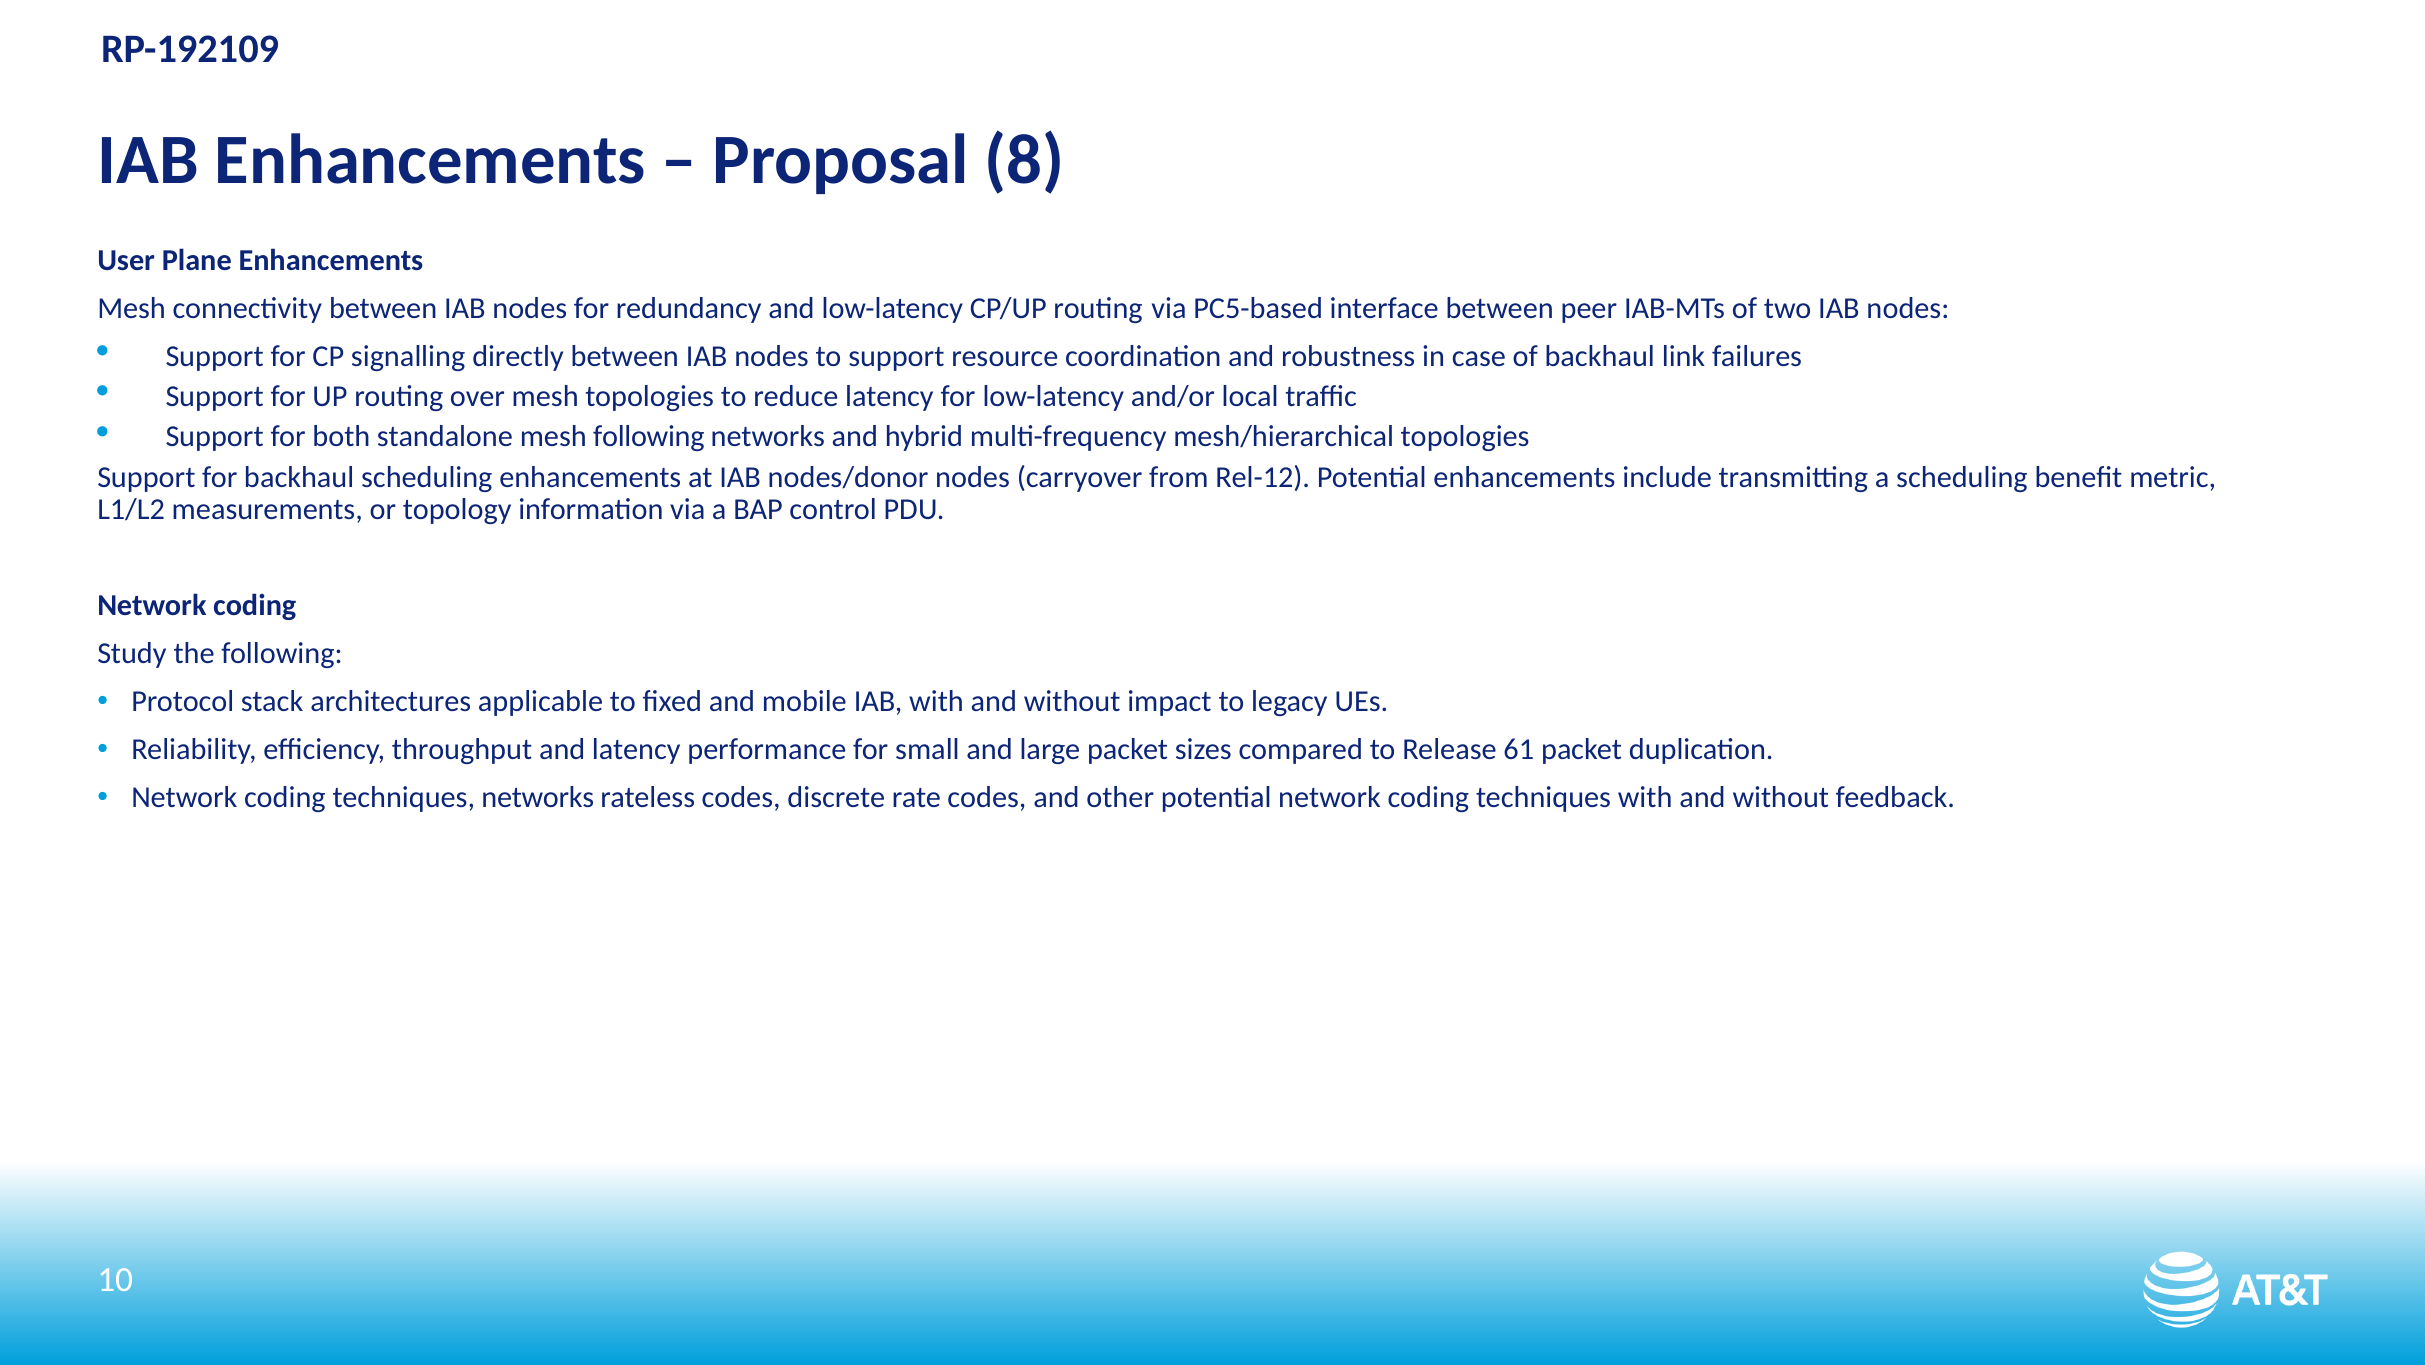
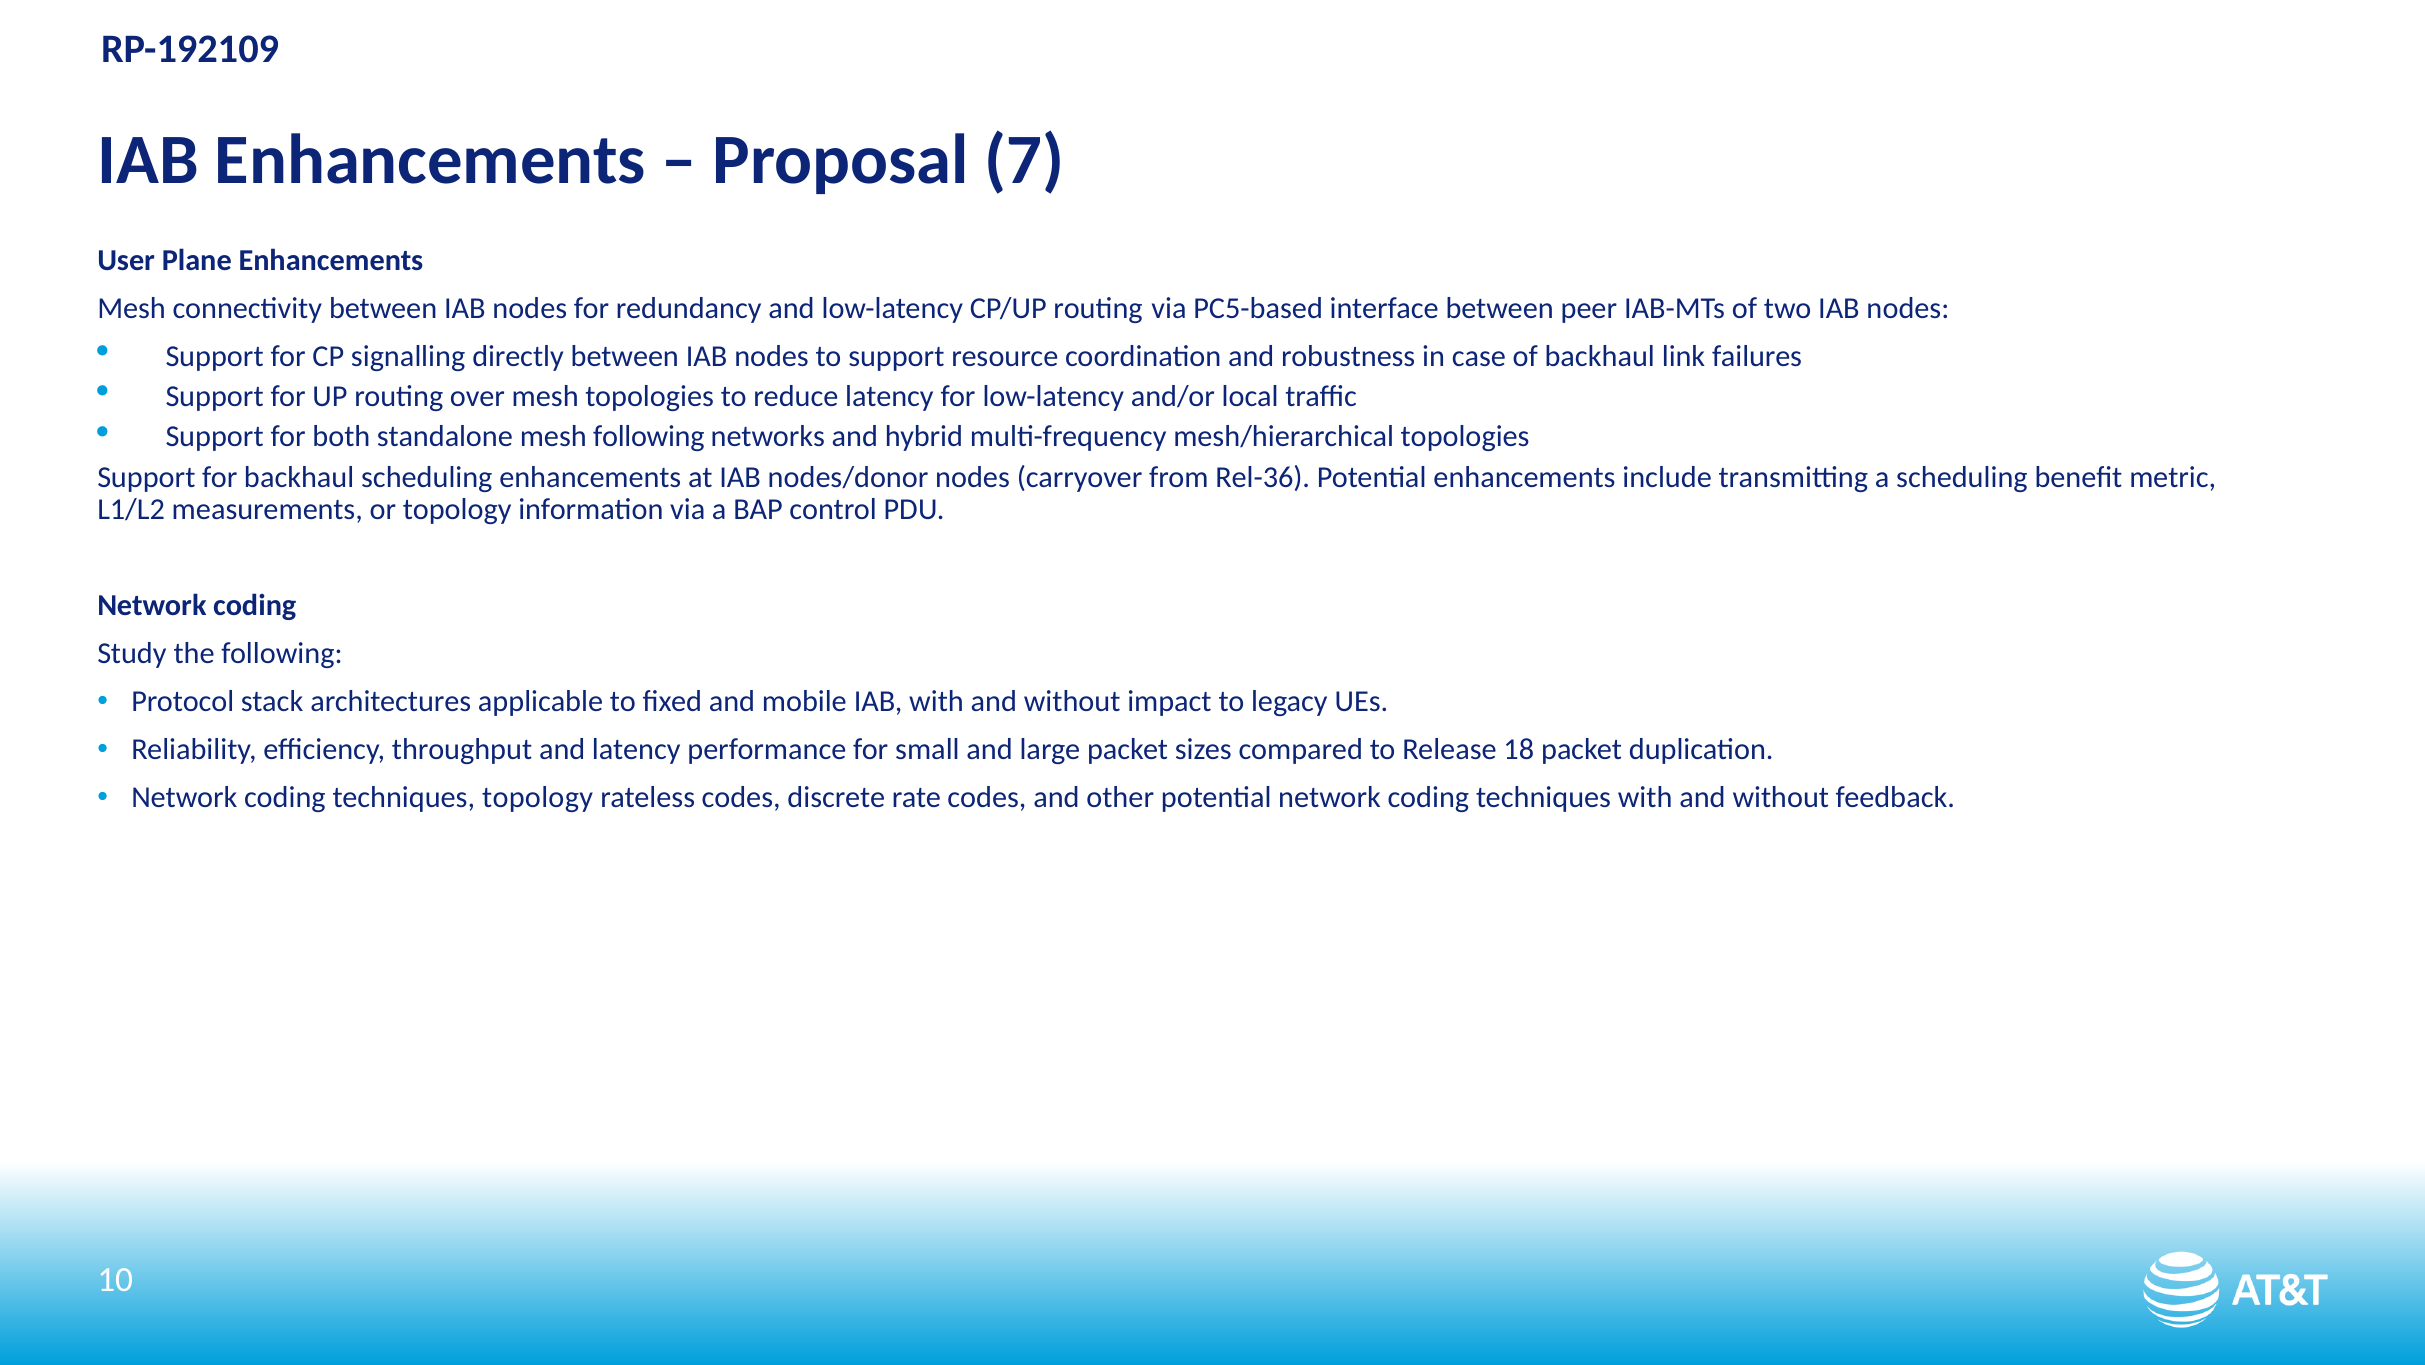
8: 8 -> 7
Rel-12: Rel-12 -> Rel-36
61: 61 -> 18
techniques networks: networks -> topology
